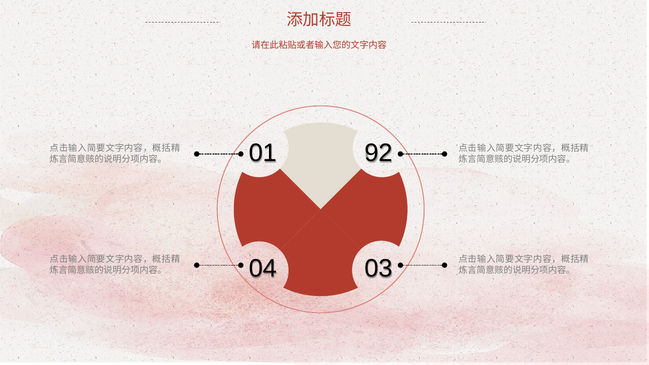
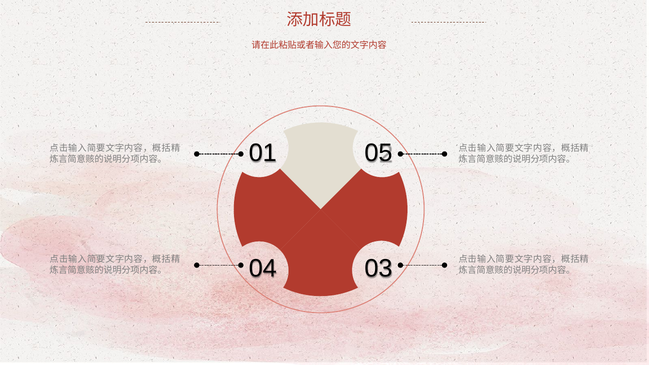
92: 92 -> 05
